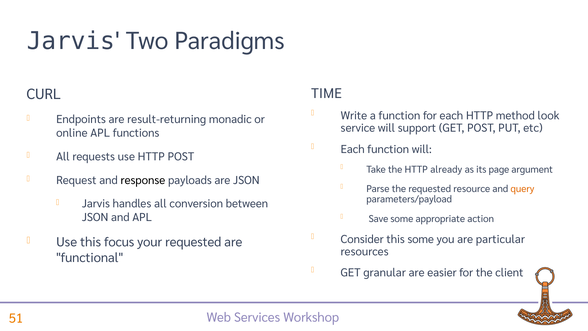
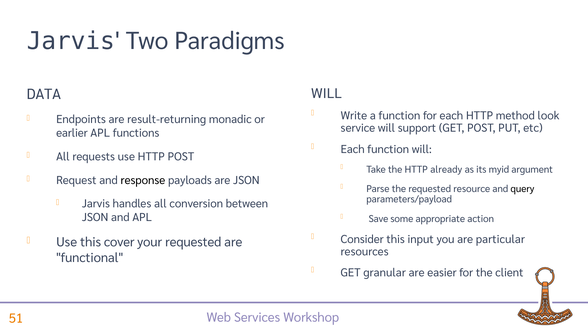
TIME at (327, 94): TIME -> WILL
CURL: CURL -> DATA
online: online -> earlier
page: page -> myid
query colour: orange -> black
focus: focus -> cover
this some: some -> input
